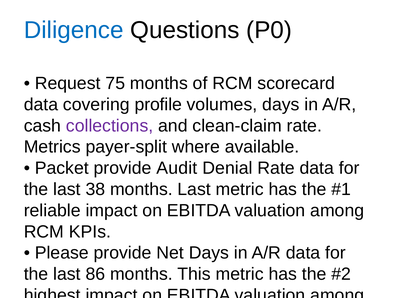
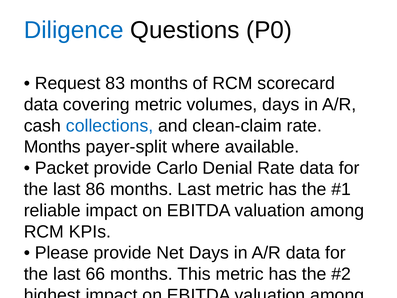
75: 75 -> 83
covering profile: profile -> metric
collections colour: purple -> blue
Metrics at (52, 147): Metrics -> Months
Audit: Audit -> Carlo
38: 38 -> 86
86: 86 -> 66
